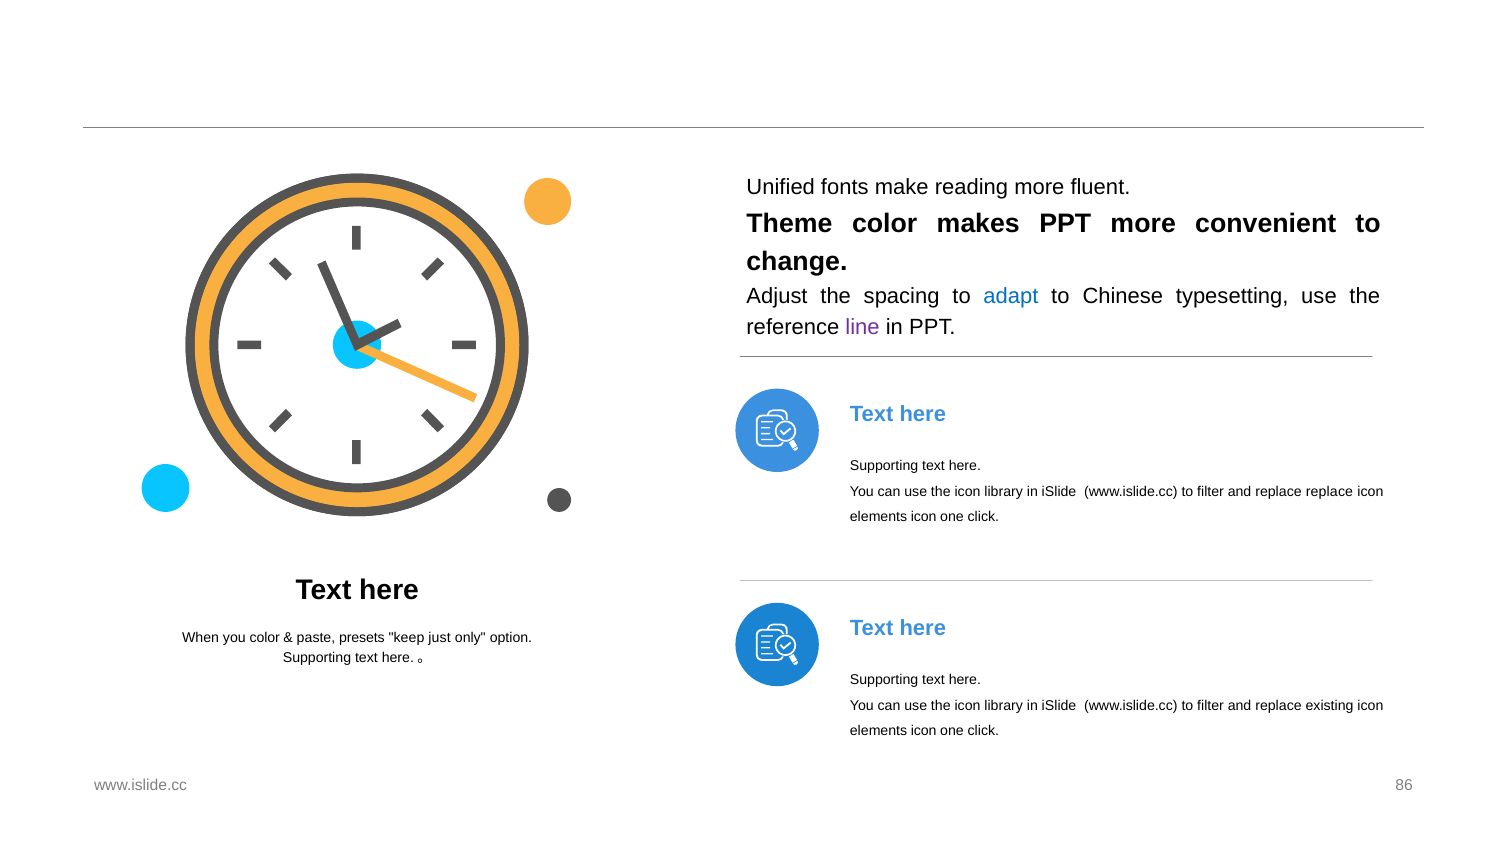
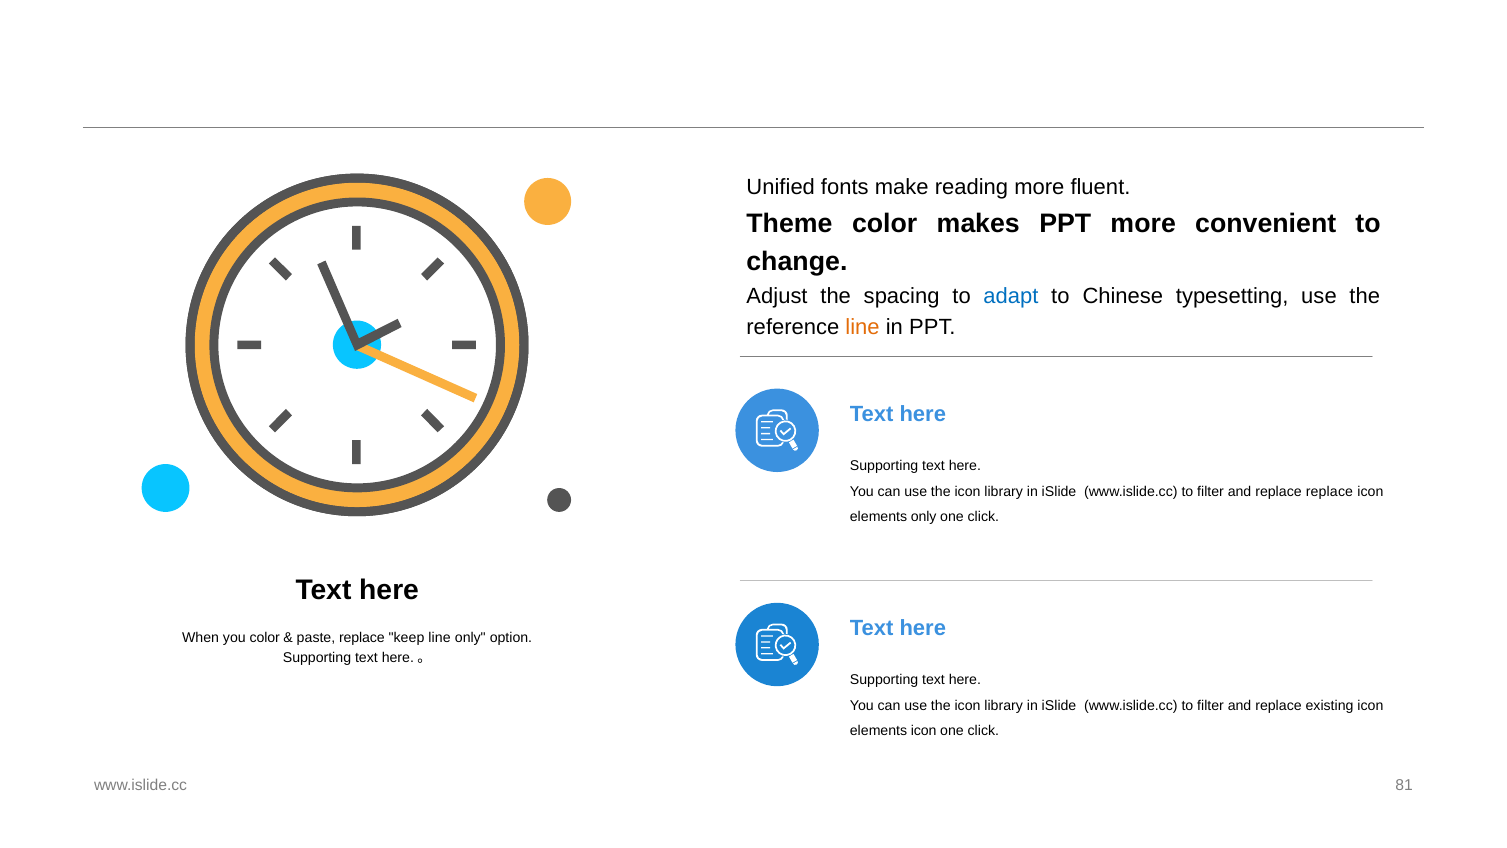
line at (863, 328) colour: purple -> orange
icon at (924, 517): icon -> only
paste presets: presets -> replace
keep just: just -> line
86: 86 -> 81
